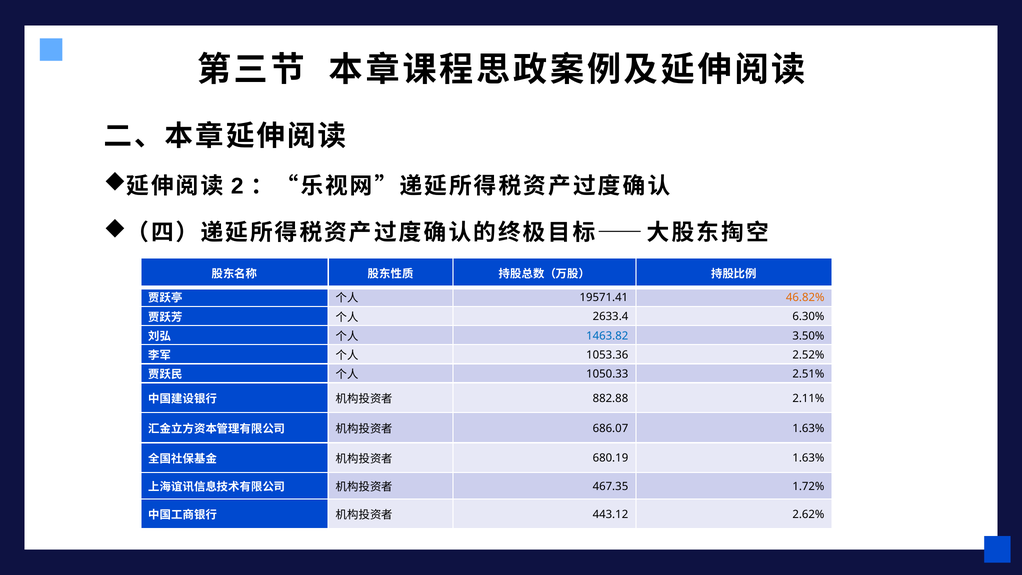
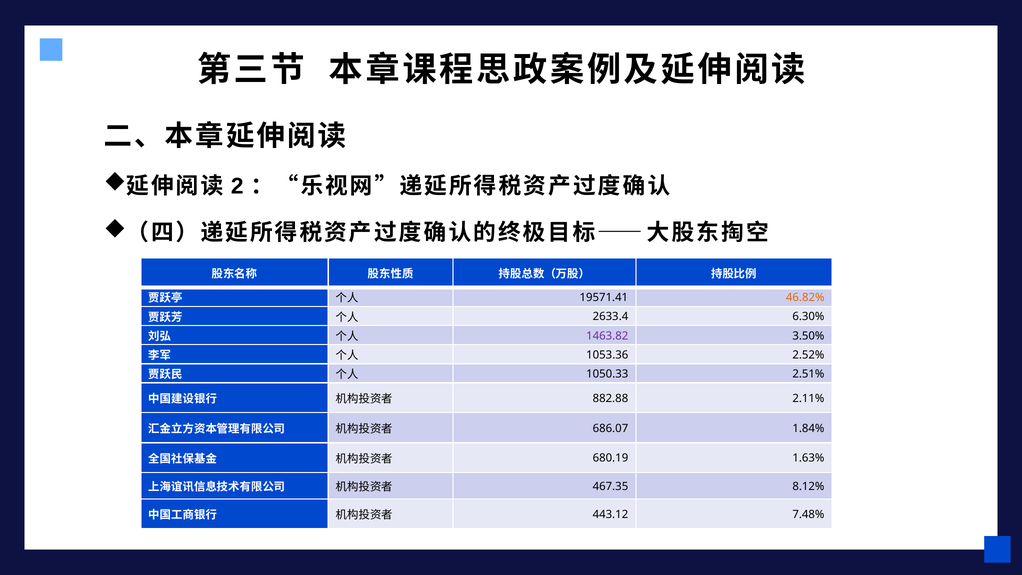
1463.82 colour: blue -> purple
686.07 1.63%: 1.63% -> 1.84%
1.72%: 1.72% -> 8.12%
2.62%: 2.62% -> 7.48%
